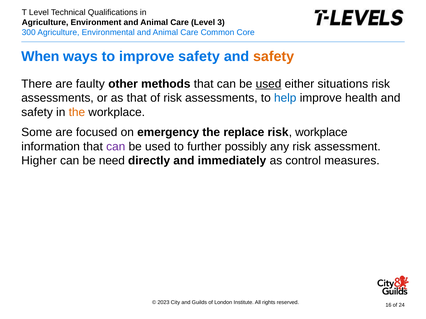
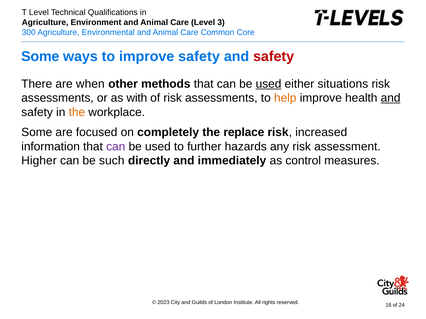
When at (40, 56): When -> Some
safety at (274, 56) colour: orange -> red
faulty: faulty -> when
as that: that -> with
help colour: blue -> orange
and at (391, 98) underline: none -> present
emergency: emergency -> completely
risk workplace: workplace -> increased
possibly: possibly -> hazards
need: need -> such
